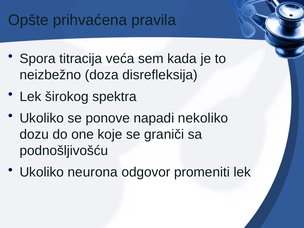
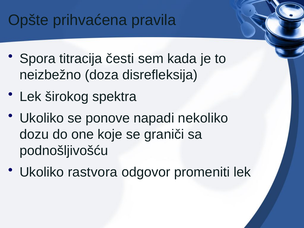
veća: veća -> česti
neurona: neurona -> rastvora
